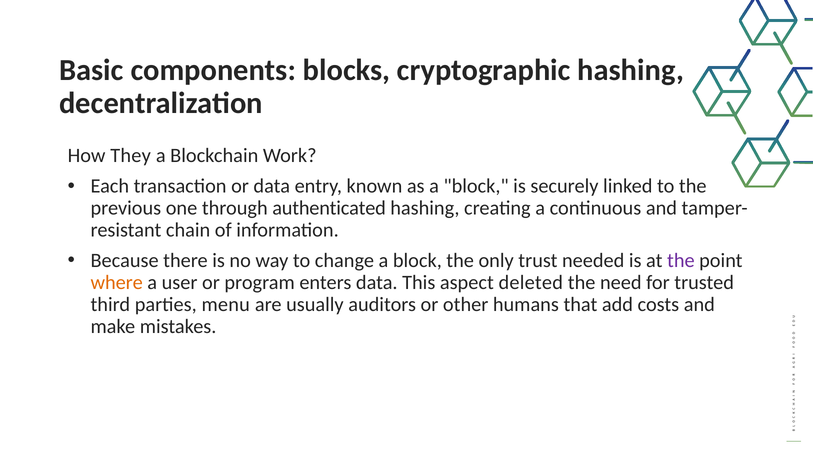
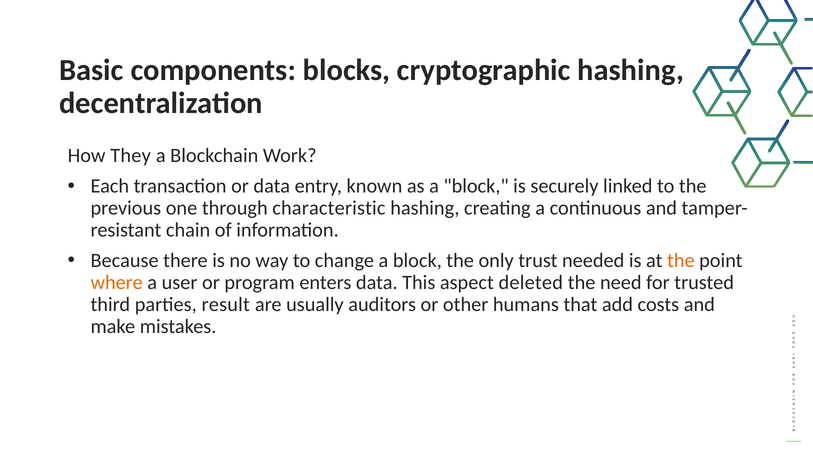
authenticated: authenticated -> characteristic
the at (681, 260) colour: purple -> orange
menu: menu -> result
